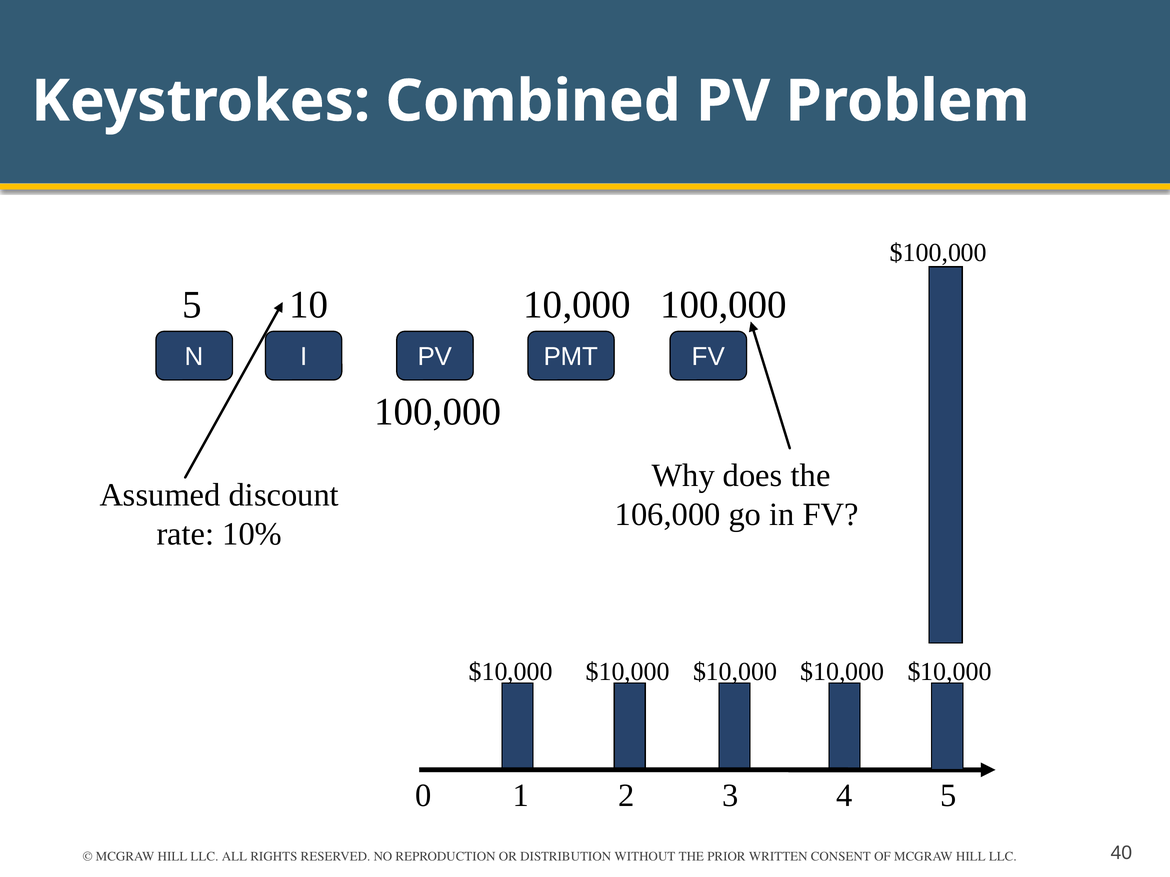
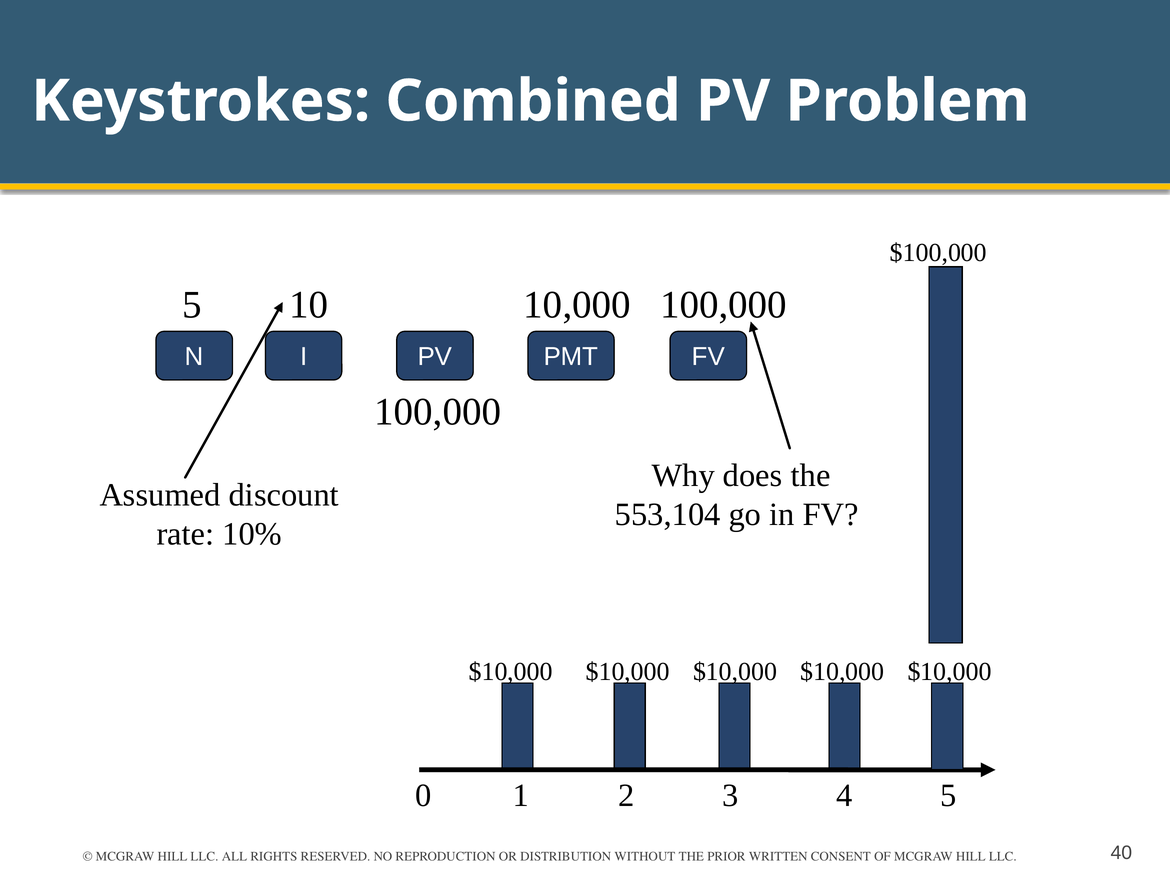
106,000: 106,000 -> 553,104
